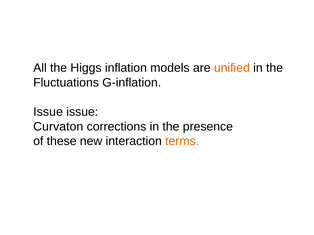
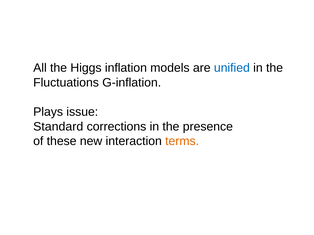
unified colour: orange -> blue
Issue at (48, 112): Issue -> Plays
Curvaton: Curvaton -> Standard
